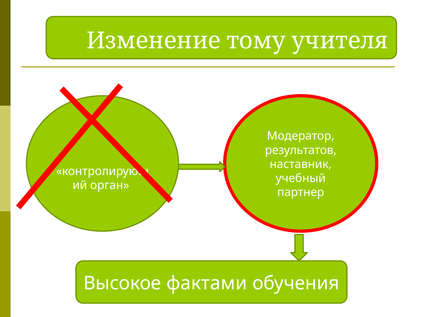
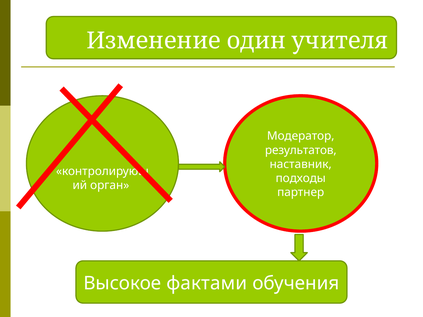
тому: тому -> один
учебный: учебный -> подходы
